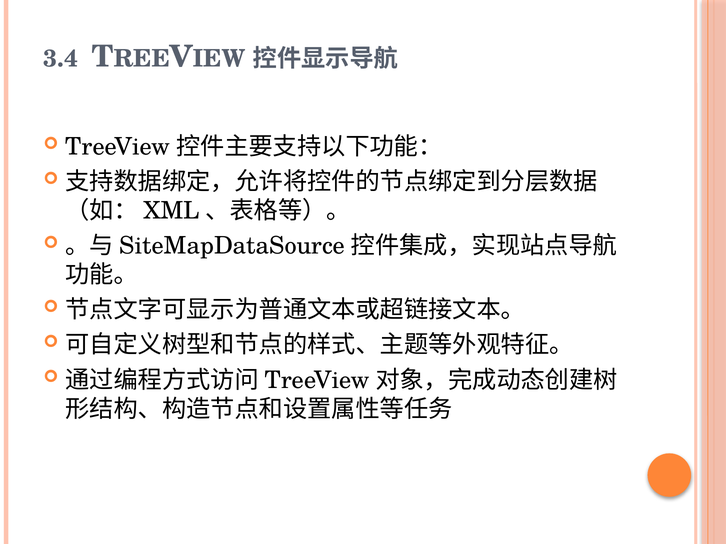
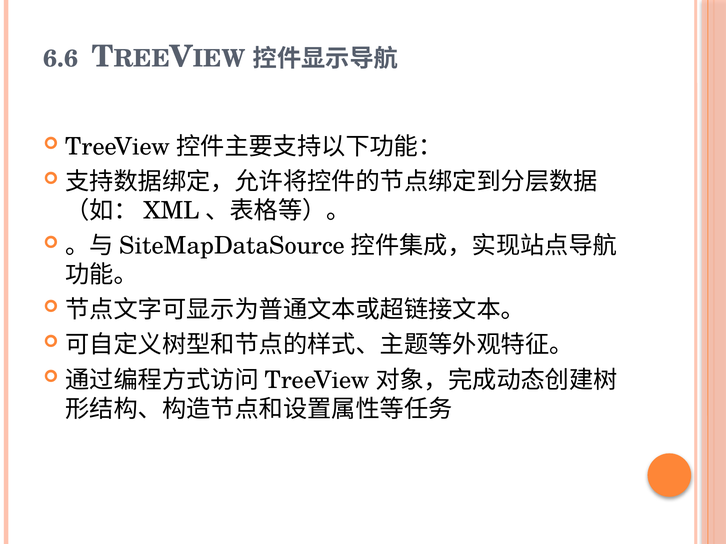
3.4: 3.4 -> 6.6
